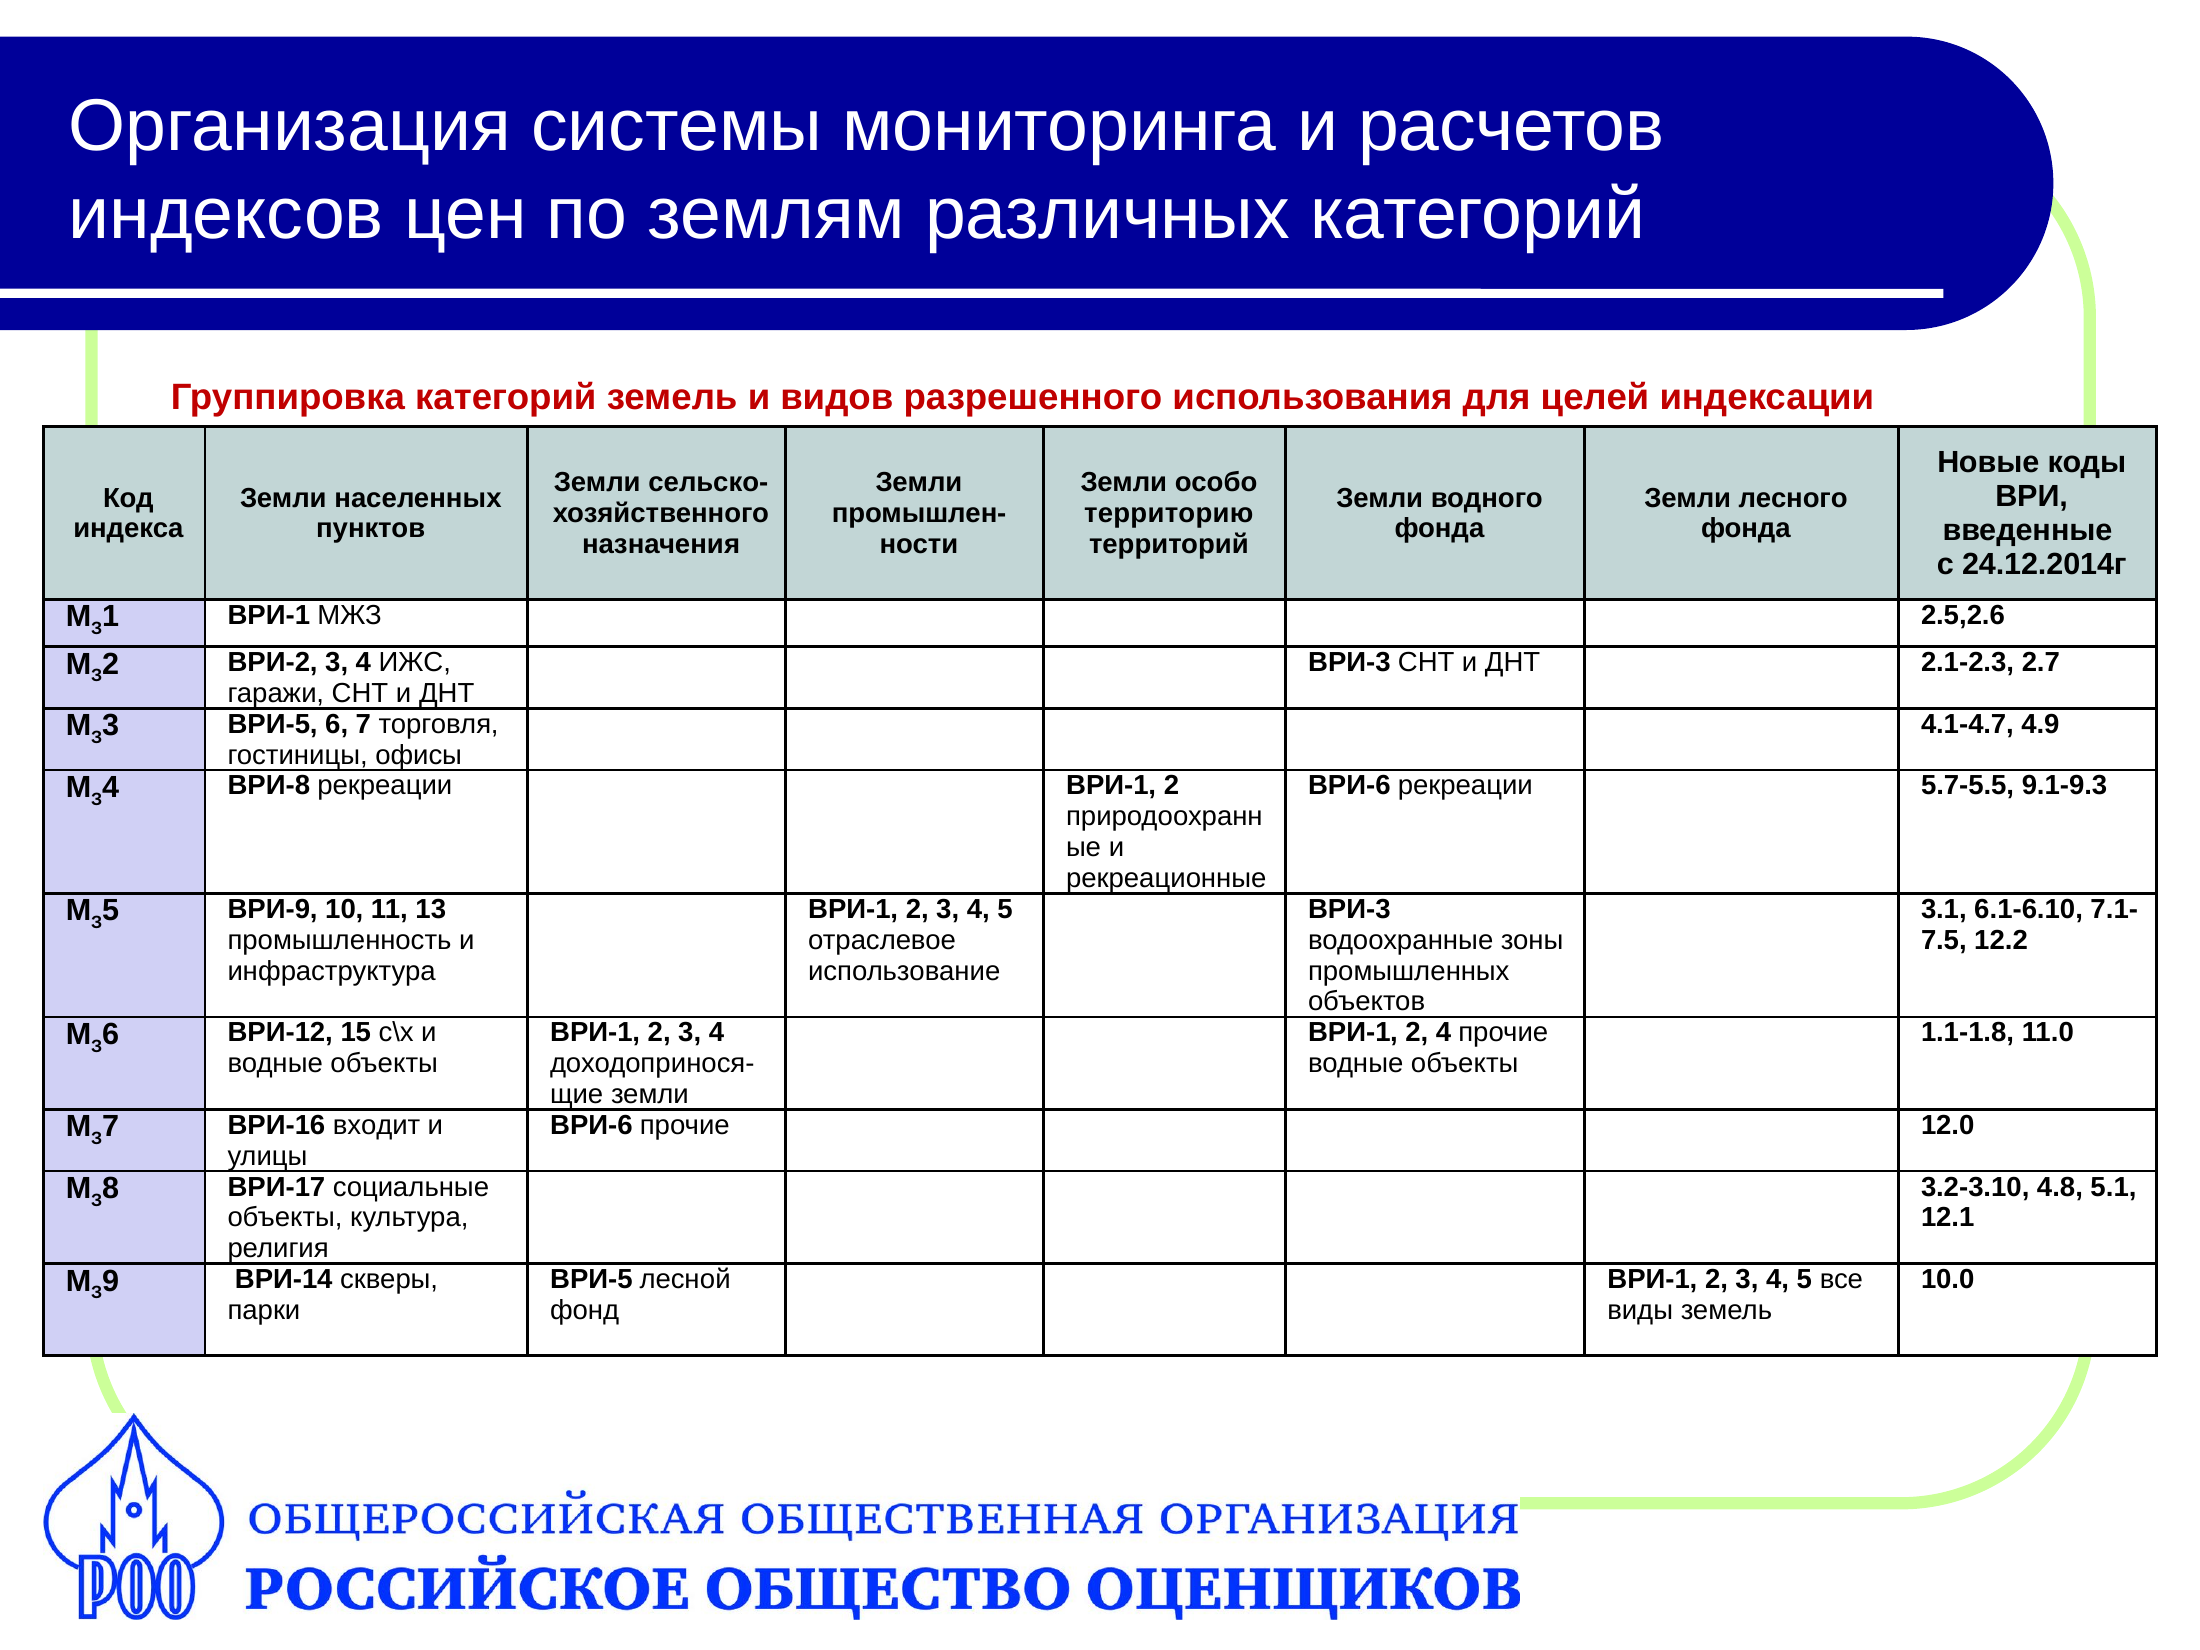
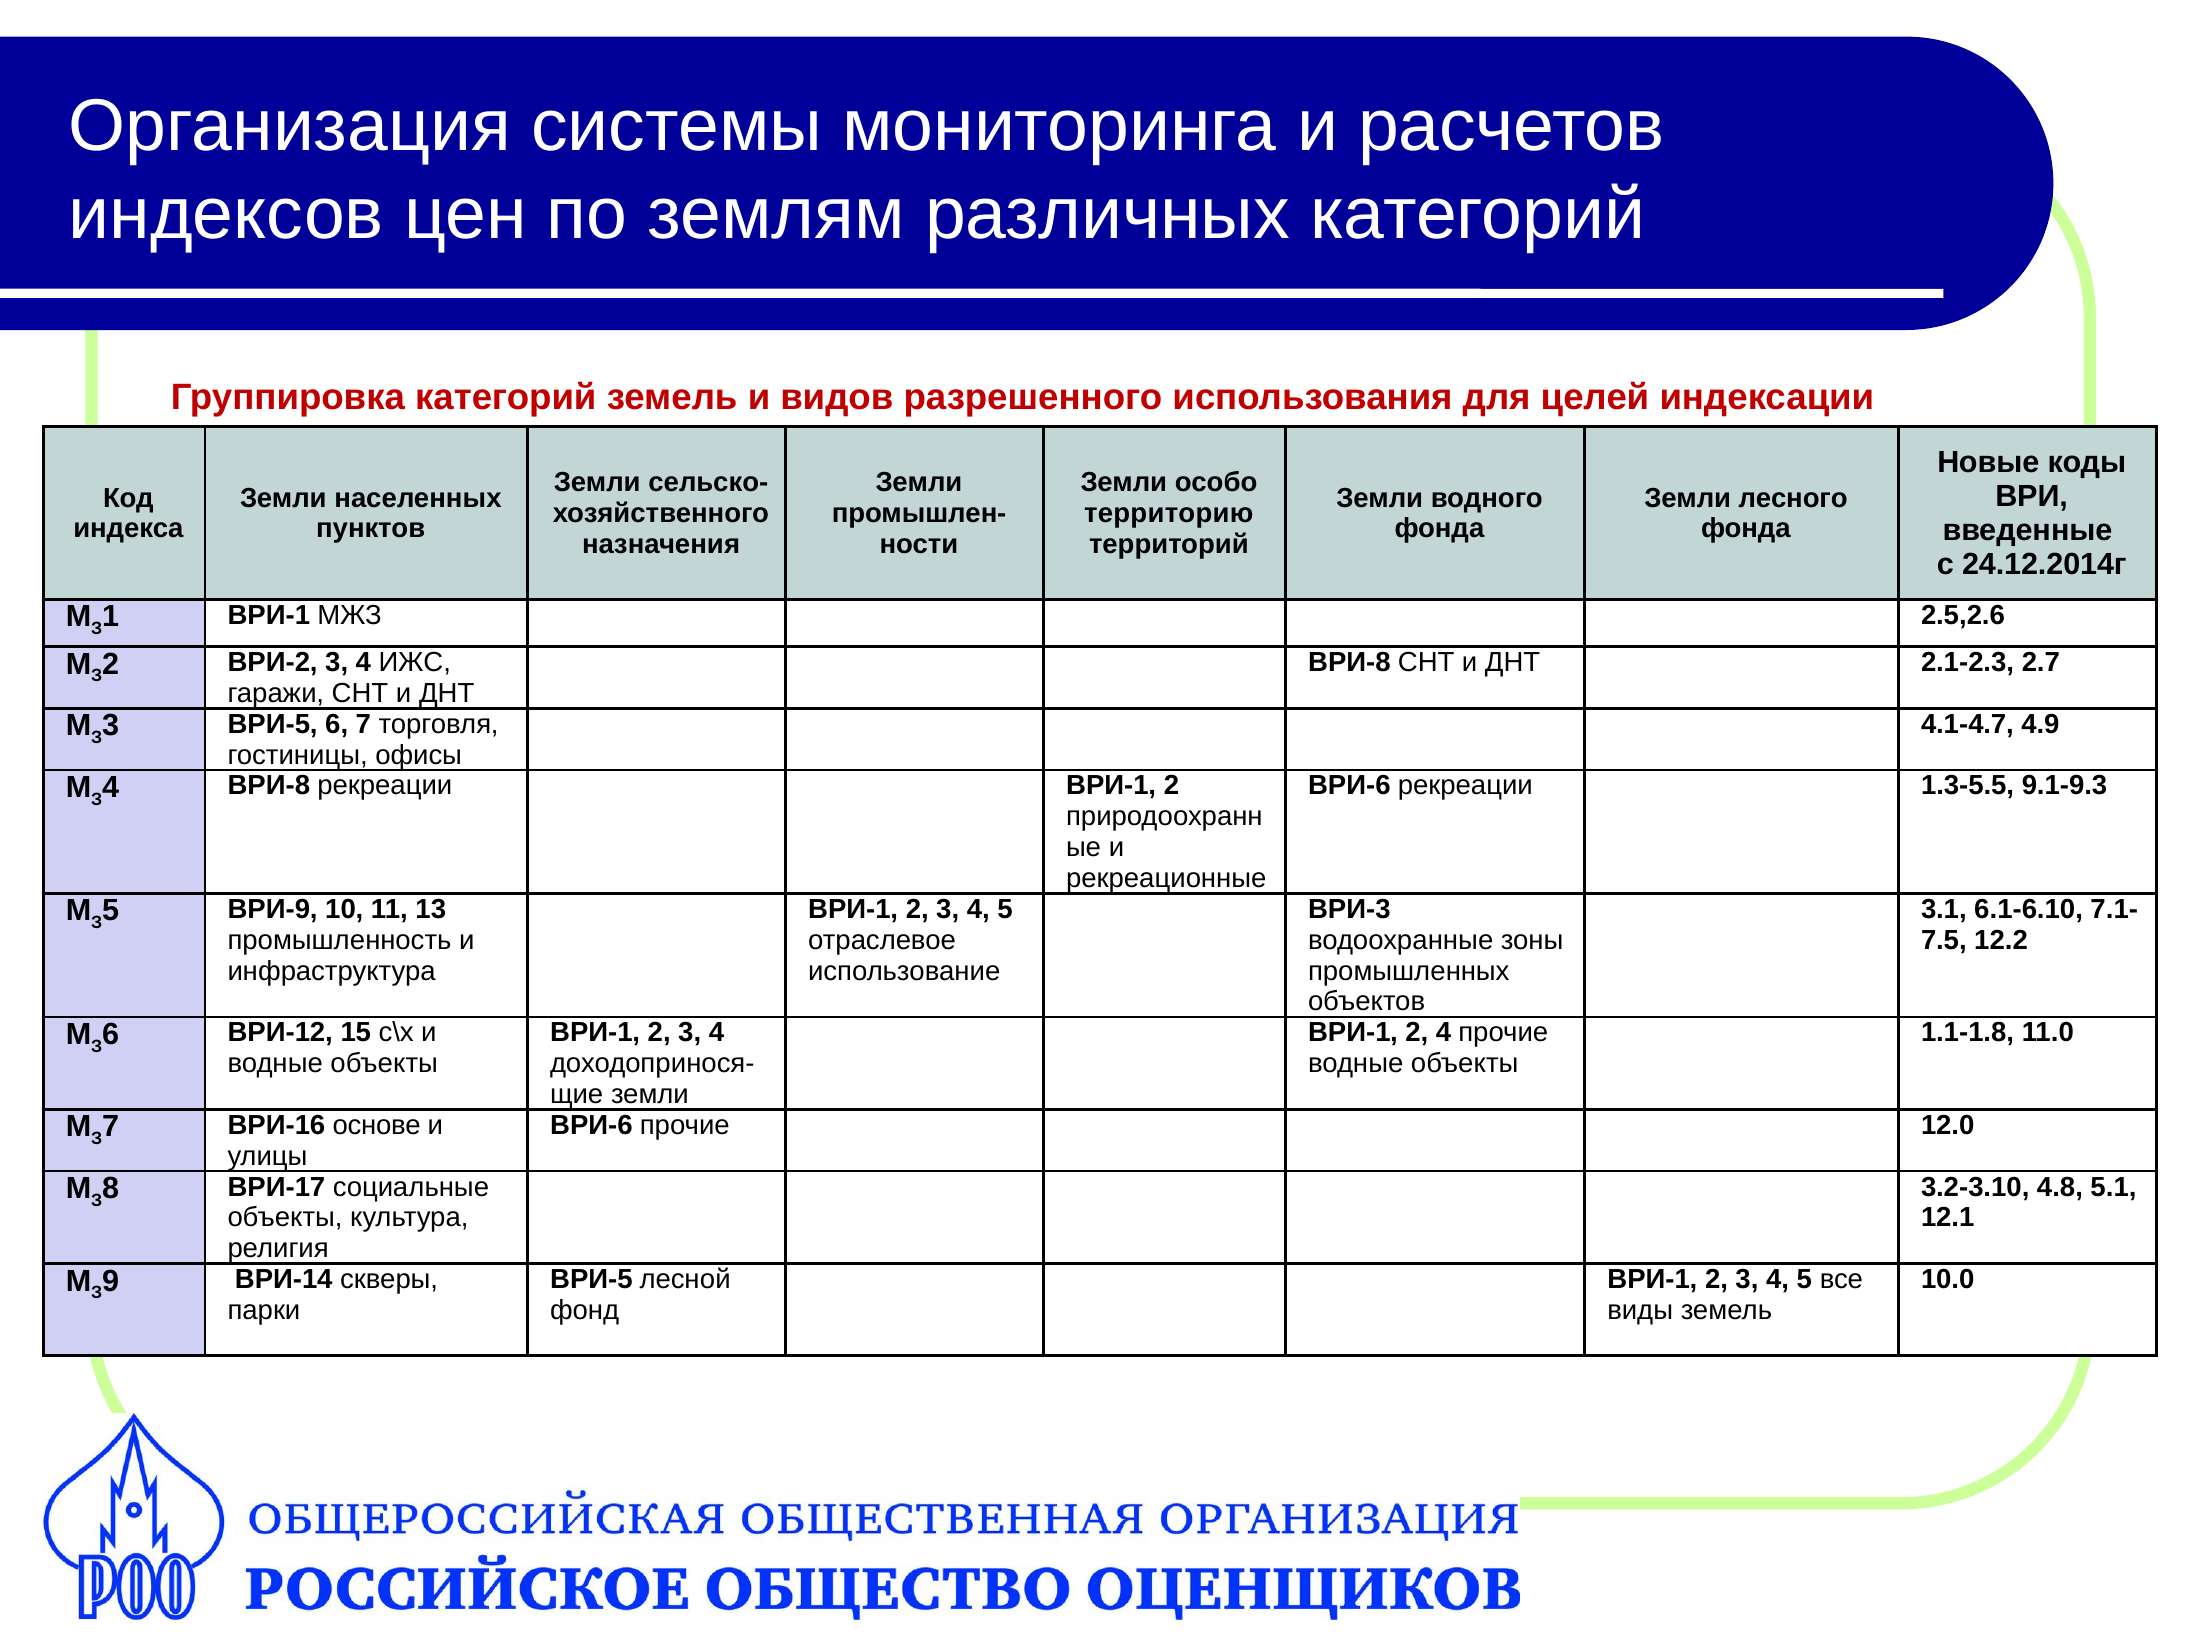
ВРИ-3 at (1349, 662): ВРИ-3 -> ВРИ-8
5.7-5.5: 5.7-5.5 -> 1.3-5.5
входит: входит -> основе
